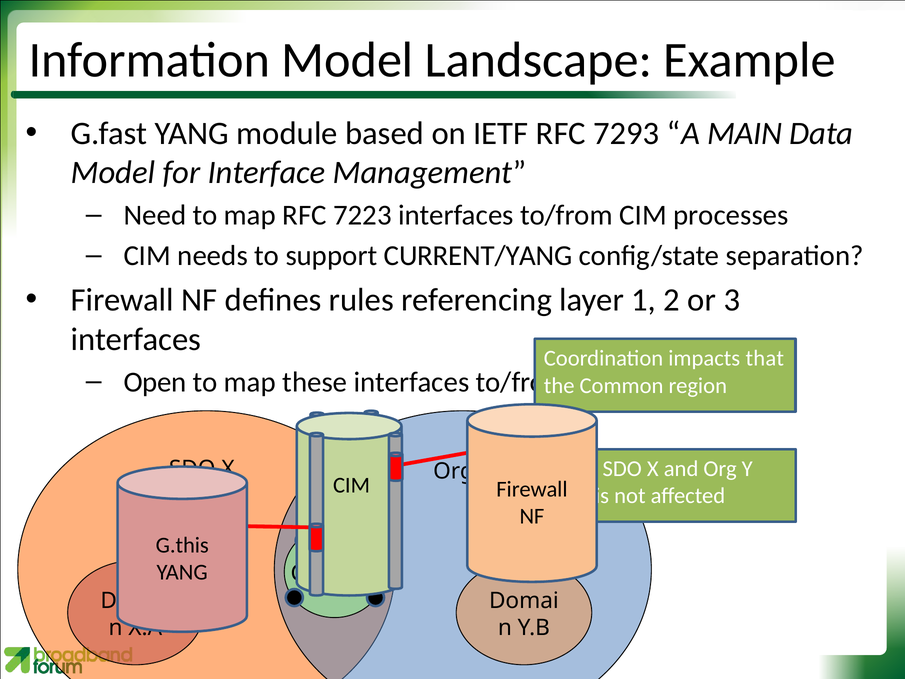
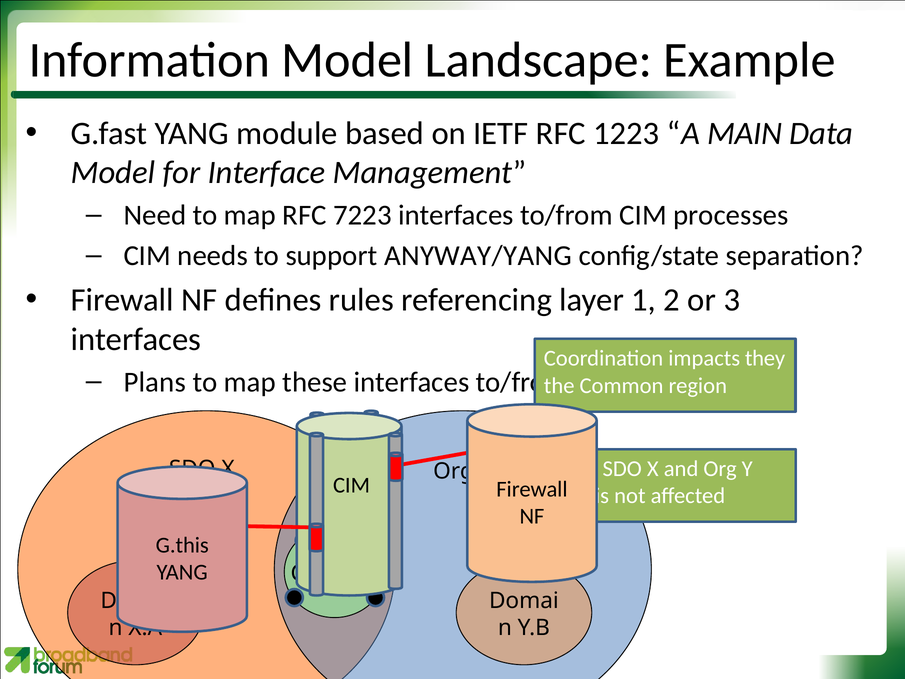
7293: 7293 -> 1223
CURRENT/YANG: CURRENT/YANG -> ANYWAY/YANG
that: that -> they
Open: Open -> Plans
